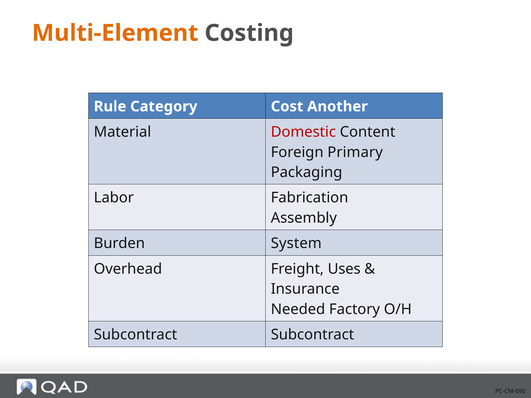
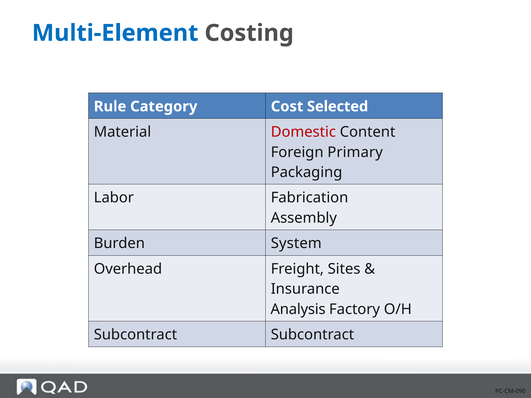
Multi-Element colour: orange -> blue
Another: Another -> Selected
Uses: Uses -> Sites
Needed: Needed -> Analysis
